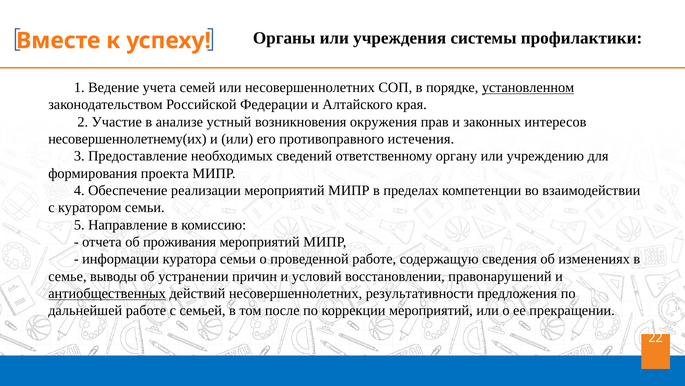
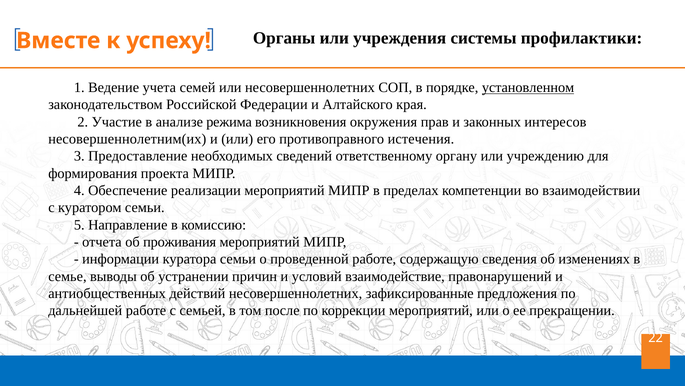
устный: устный -> режима
несовершеннолетнему(их: несовершеннолетнему(их -> несовершеннолетним(их
восстановлении: восстановлении -> взаимодействие
антиобщественных underline: present -> none
результативности: результативности -> зафиксированные
